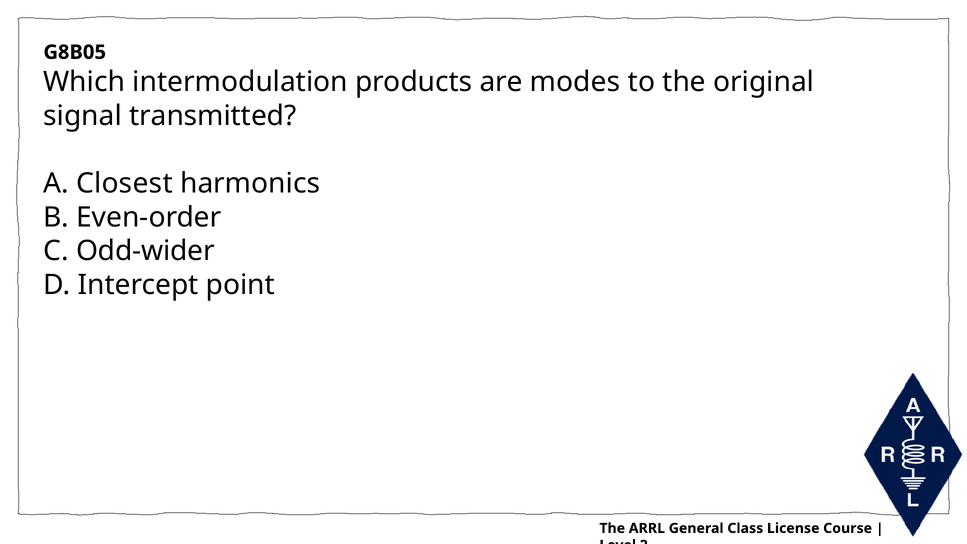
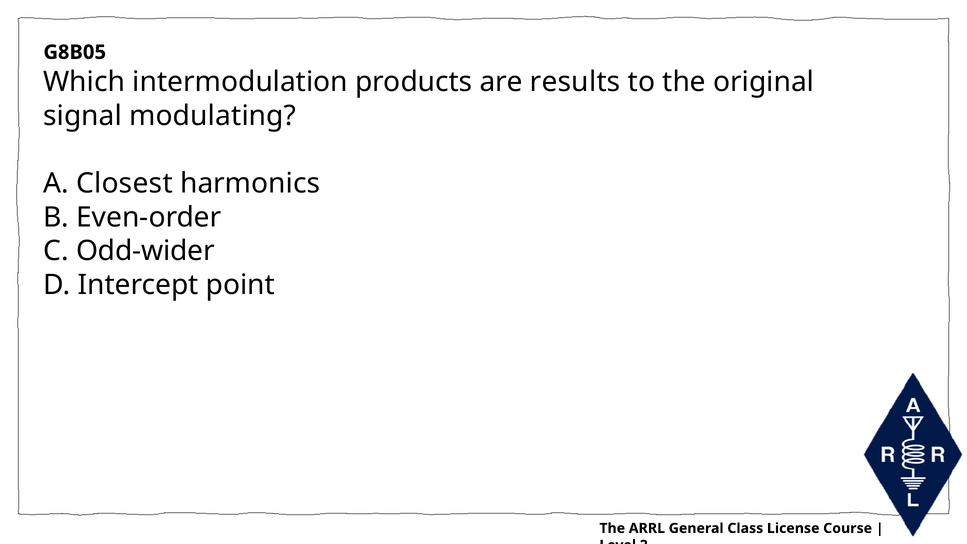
modes: modes -> results
transmitted: transmitted -> modulating
